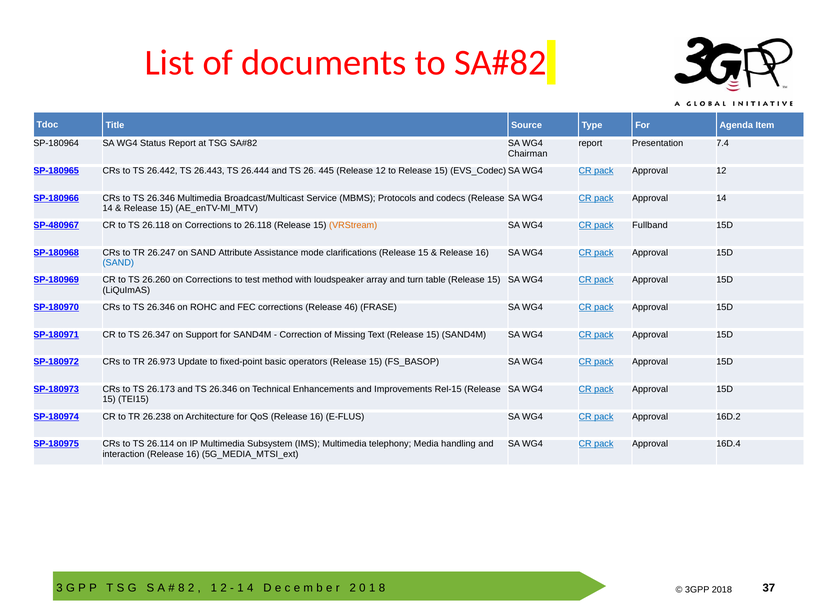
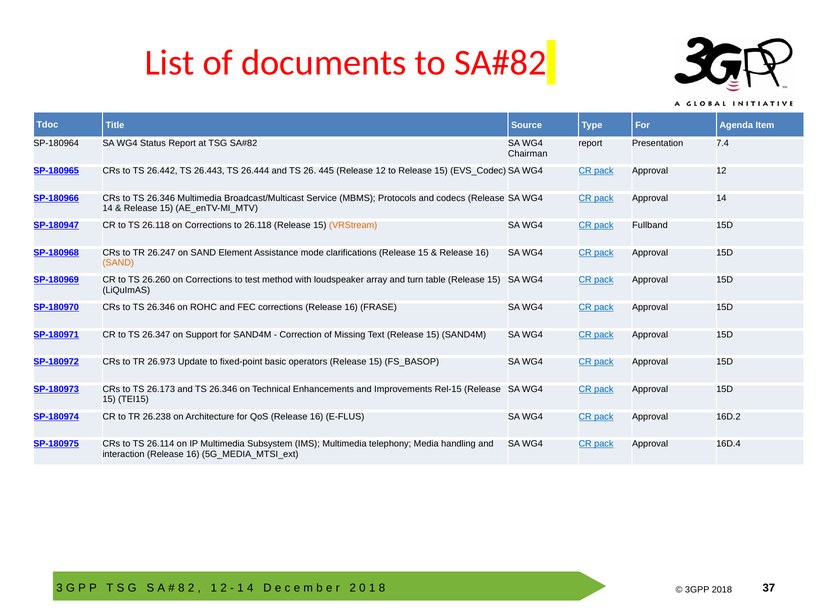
SP-480967: SP-480967 -> SP-180947
Attribute: Attribute -> Element
SAND at (118, 263) colour: blue -> orange
corrections Release 46: 46 -> 16
